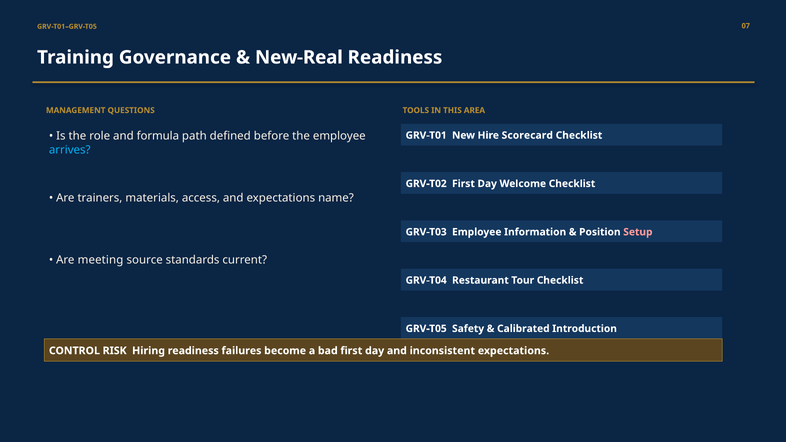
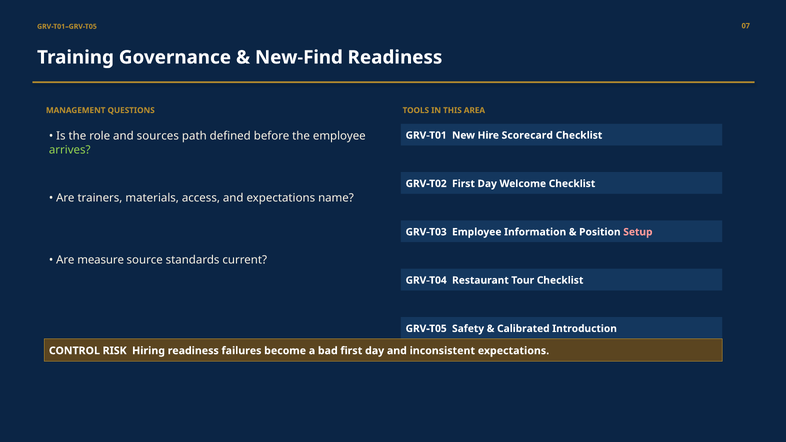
New-Real: New-Real -> New-Find
formula: formula -> sources
arrives colour: light blue -> light green
meeting: meeting -> measure
